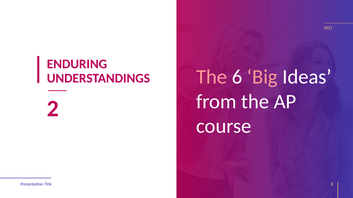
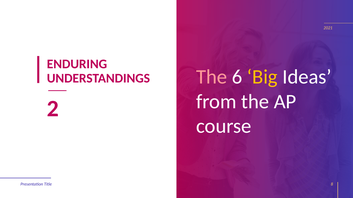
Big colour: pink -> yellow
